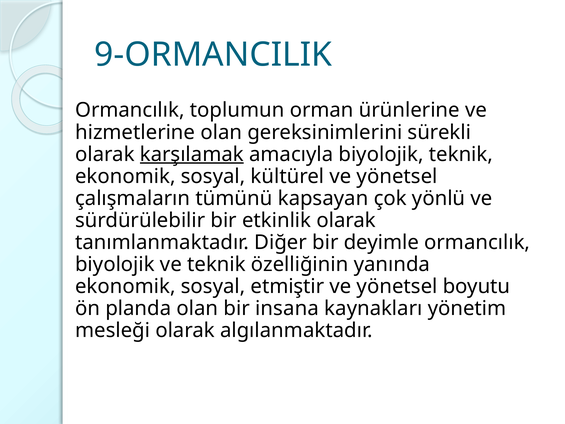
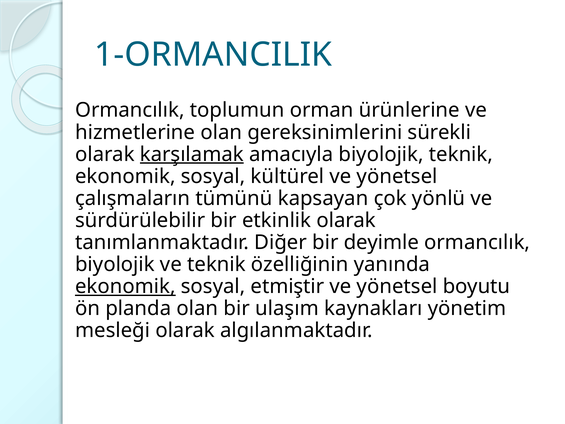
9-ORMANCILIK: 9-ORMANCILIK -> 1-ORMANCILIK
ekonomik at (125, 286) underline: none -> present
insana: insana -> ulaşım
